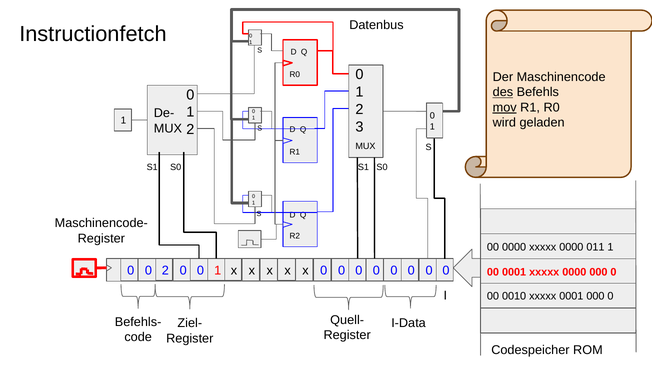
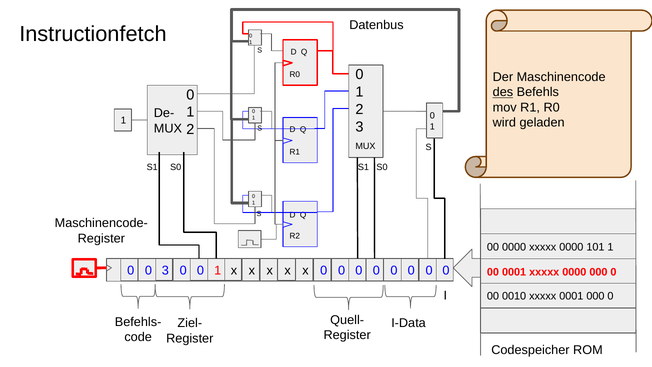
mov underline: present -> none
011: 011 -> 101
0 2: 2 -> 3
